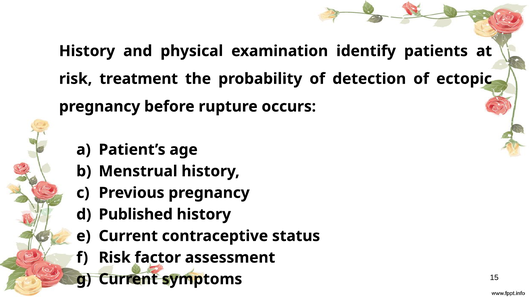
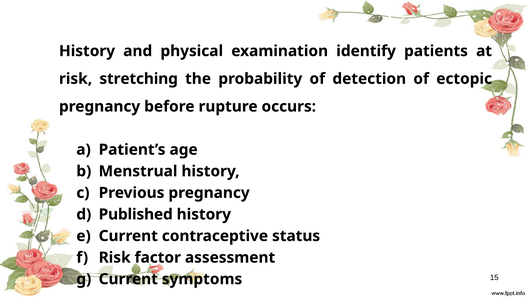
treatment: treatment -> stretching
